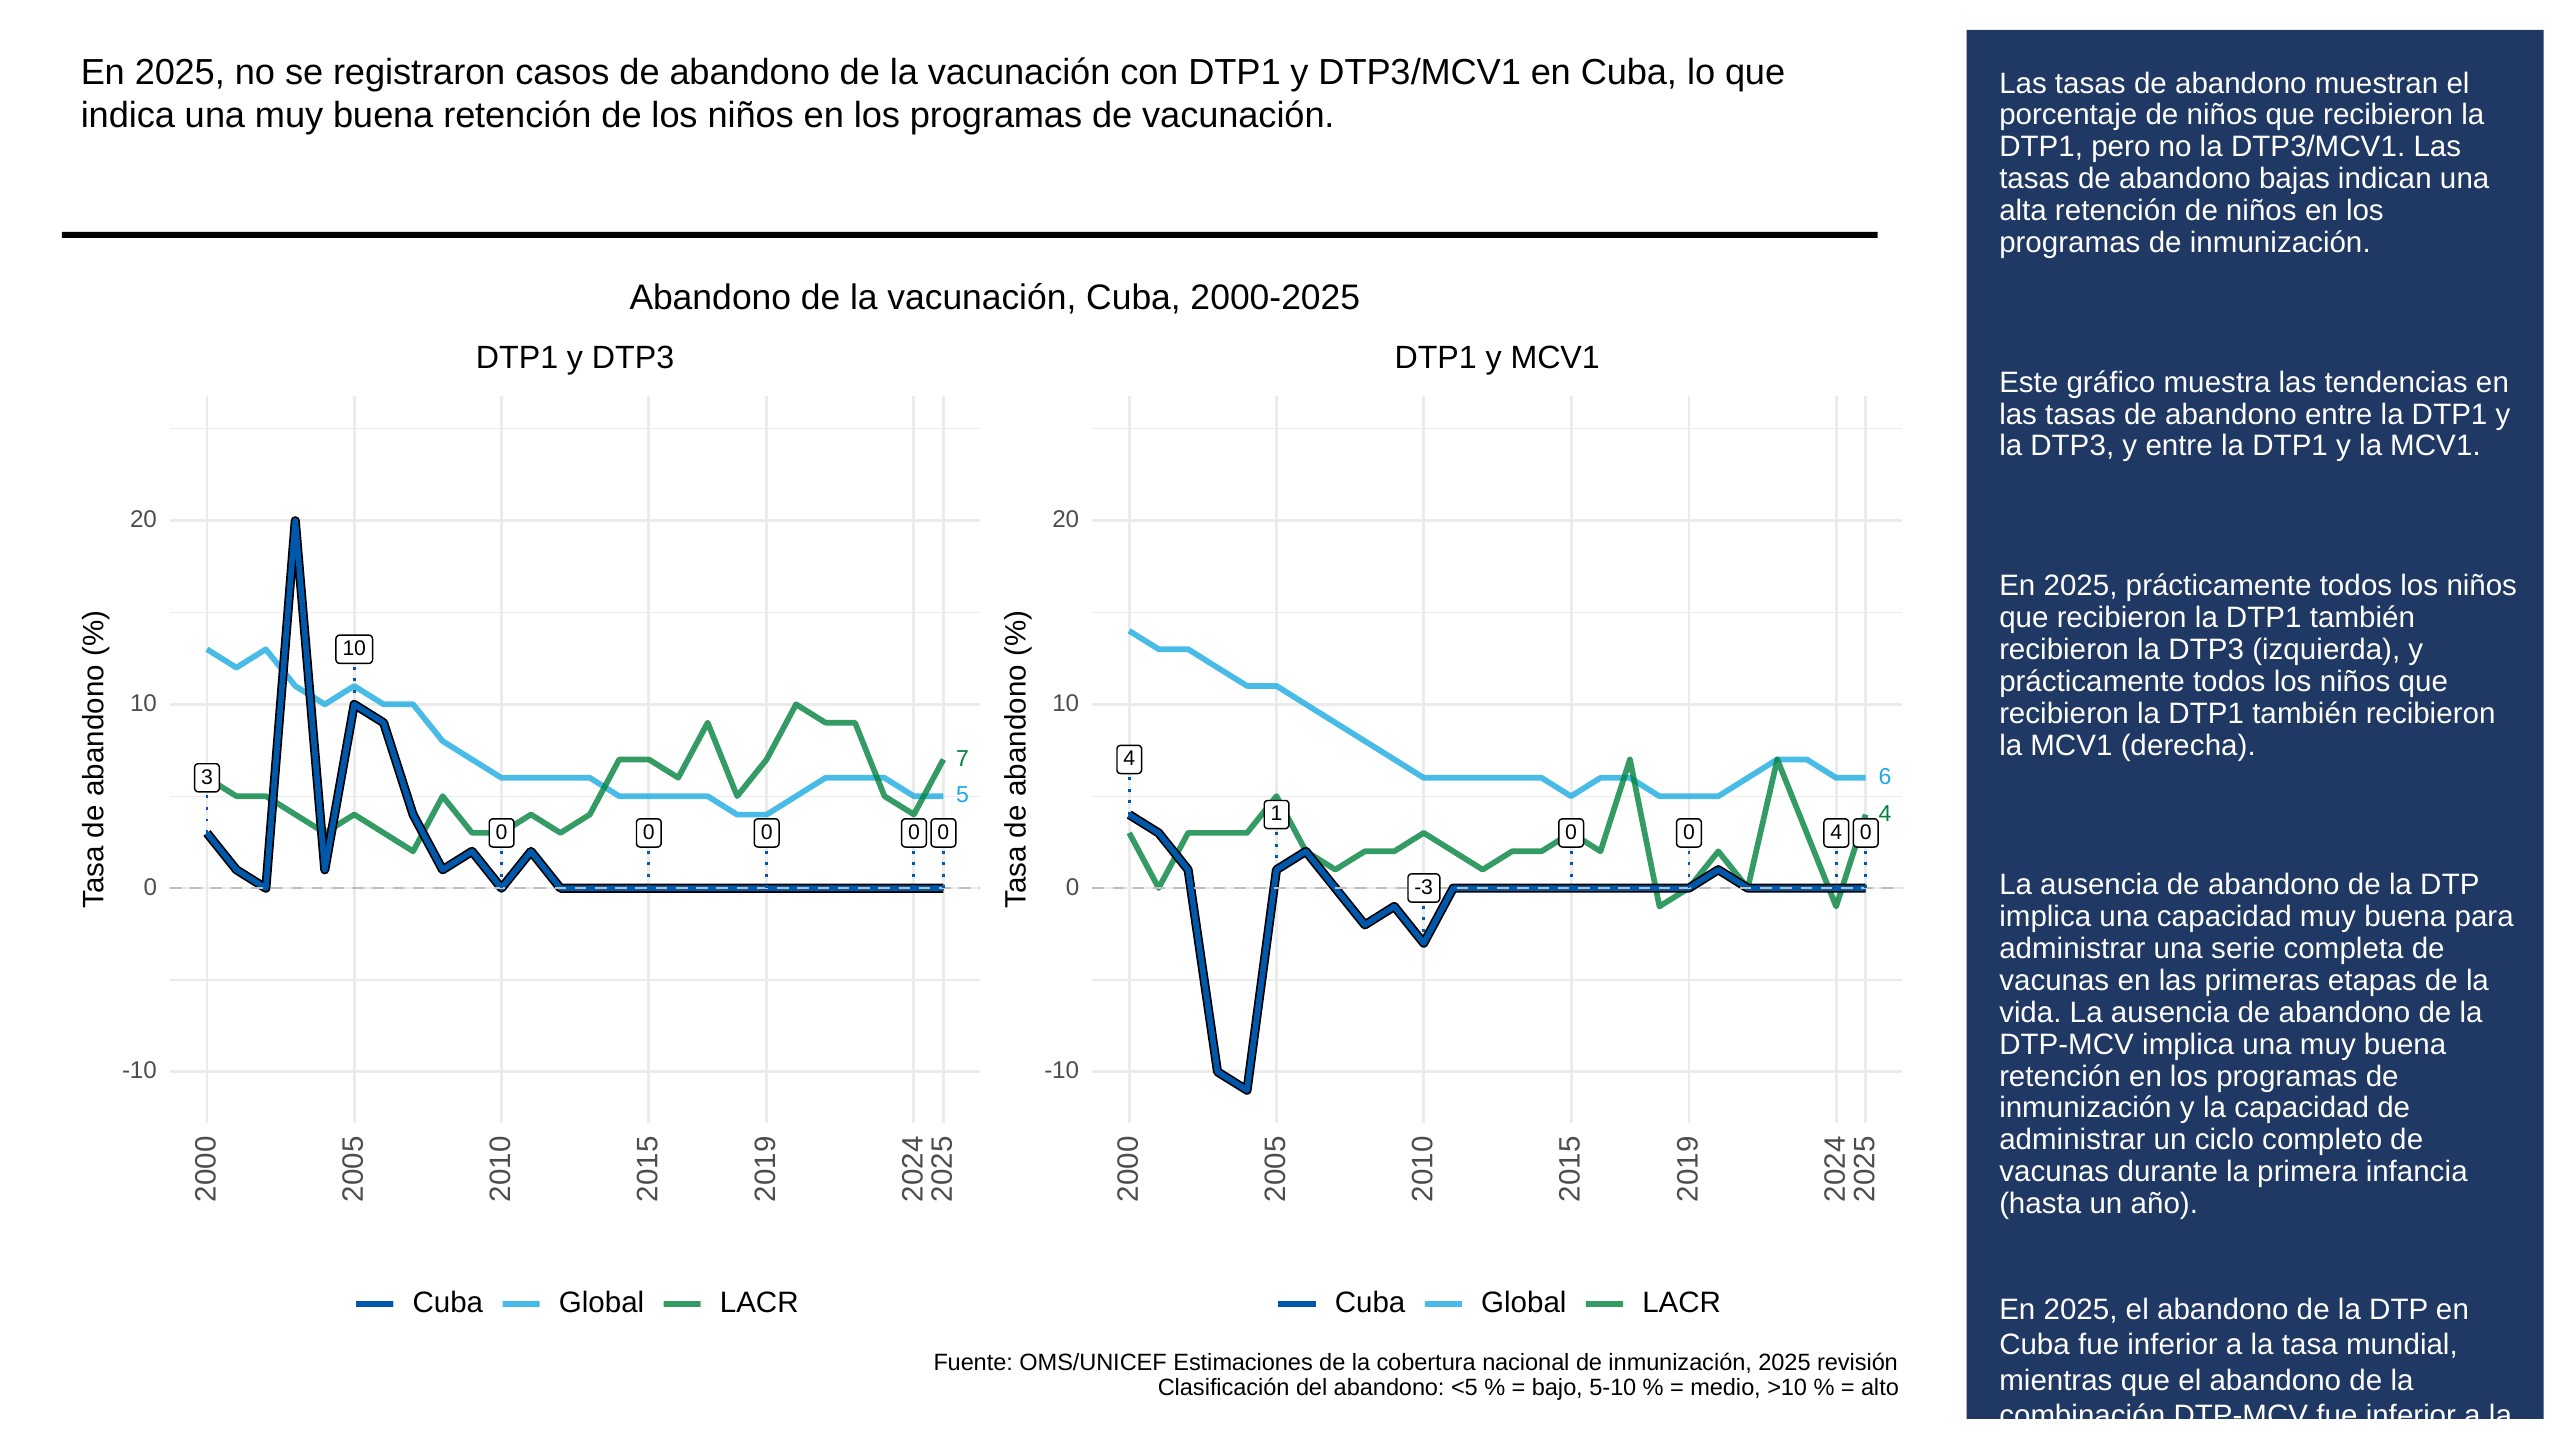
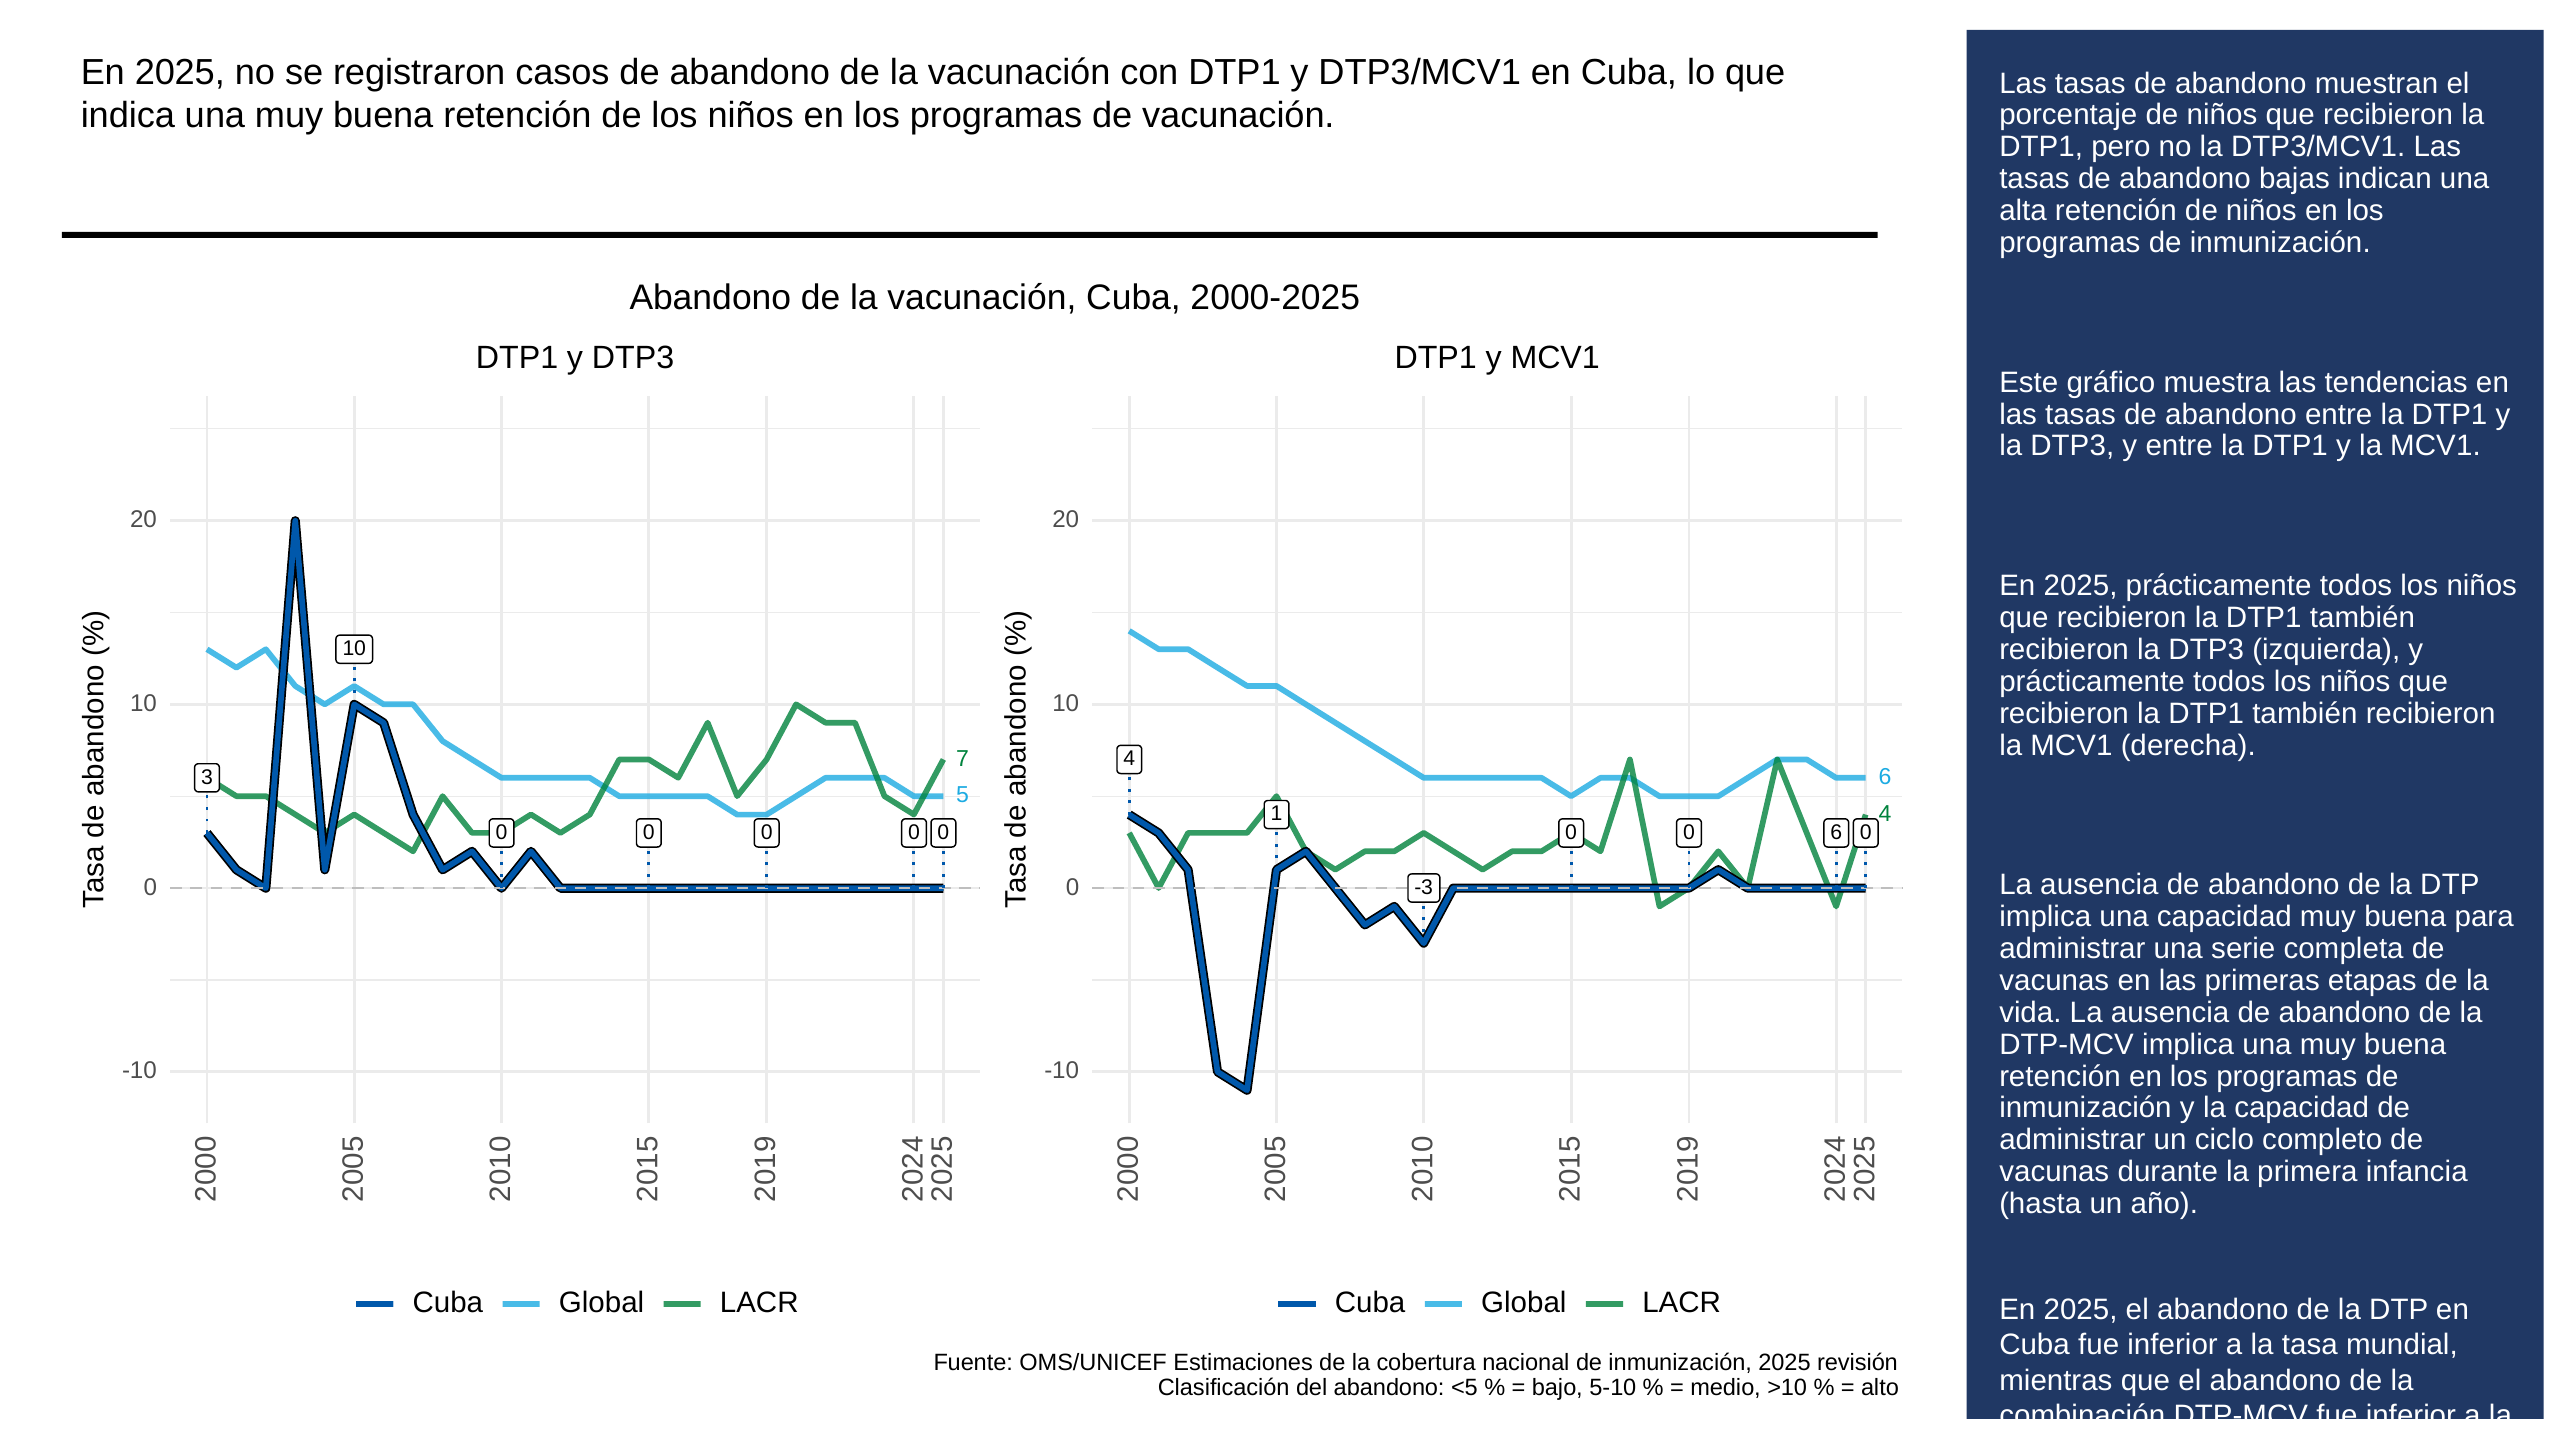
0 0 4: 4 -> 6
